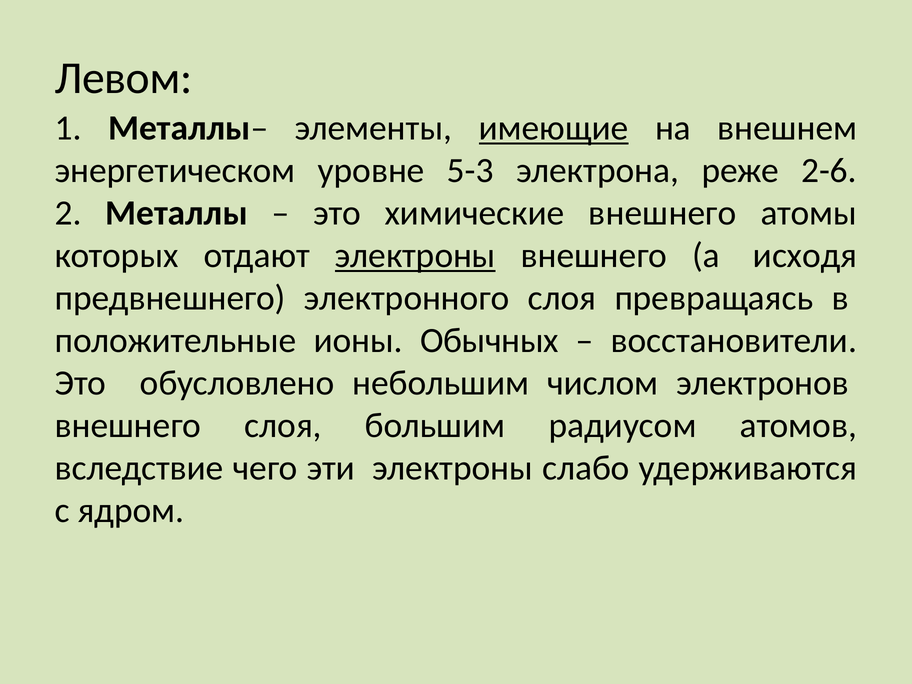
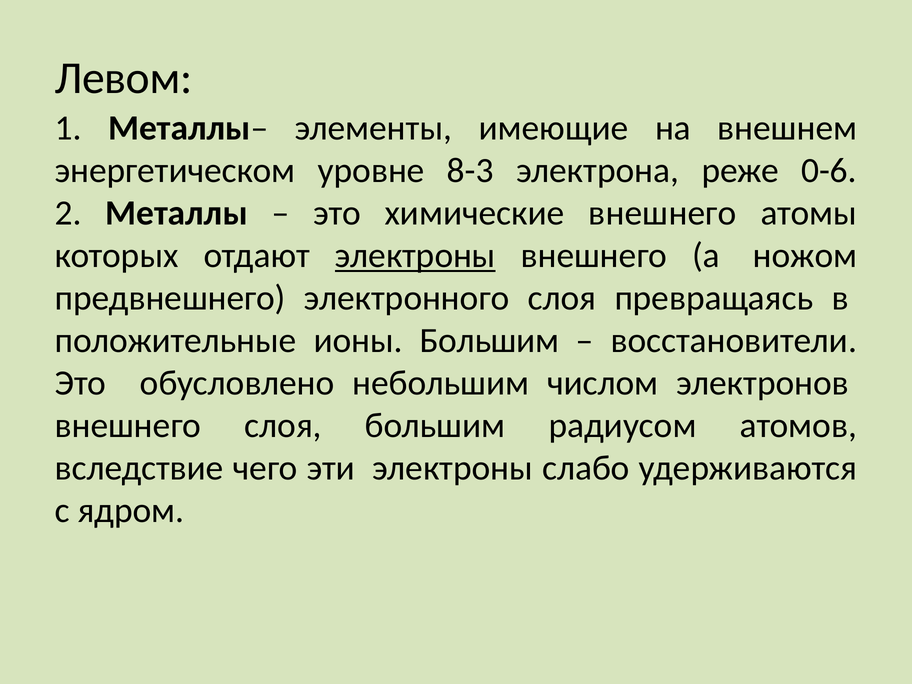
имеющие underline: present -> none
5-3: 5-3 -> 8-3
2-6: 2-6 -> 0-6
исходя: исходя -> ножом
ионы Обычных: Обычных -> Большим
